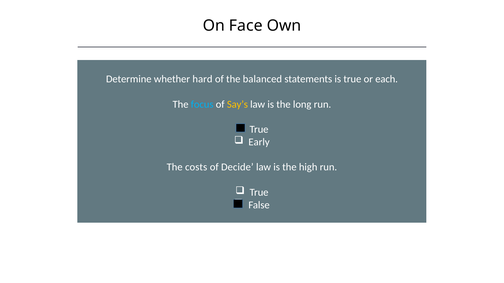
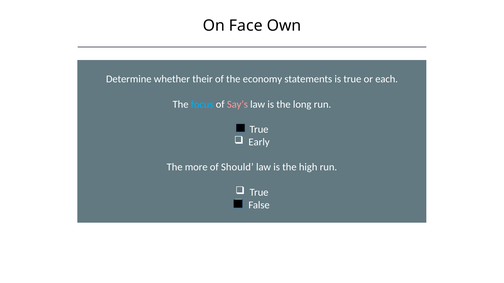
hard: hard -> their
balanced: balanced -> economy
Say’s colour: yellow -> pink
costs: costs -> more
Decide: Decide -> Should
